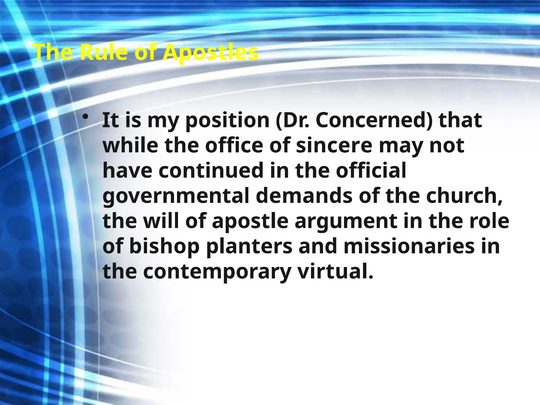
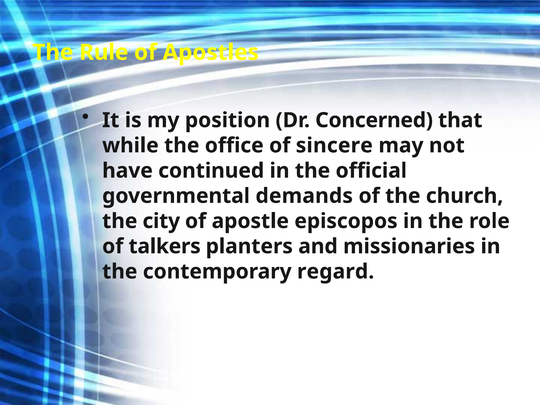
will: will -> city
argument: argument -> episcopos
bishop: bishop -> talkers
virtual: virtual -> regard
